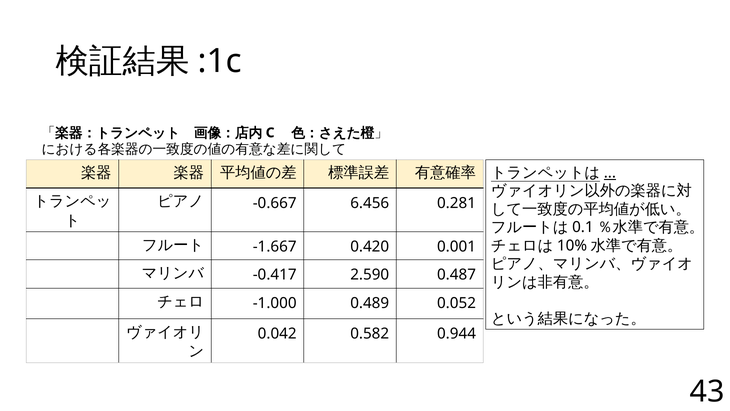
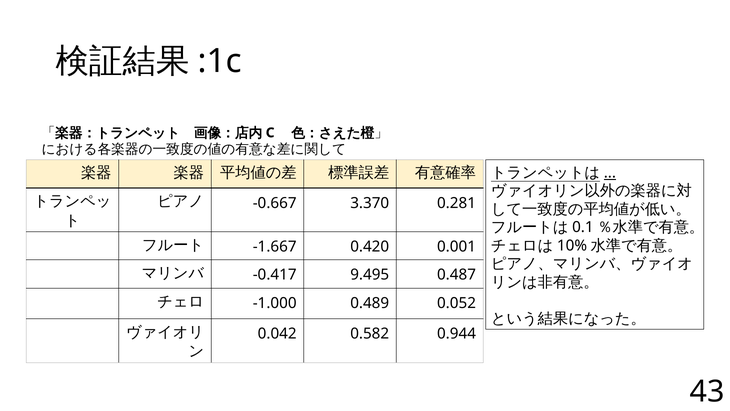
6.456: 6.456 -> 3.370
2.590: 2.590 -> 9.495
